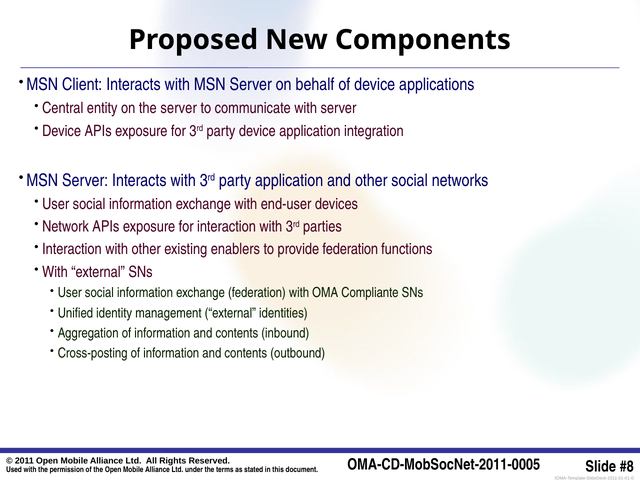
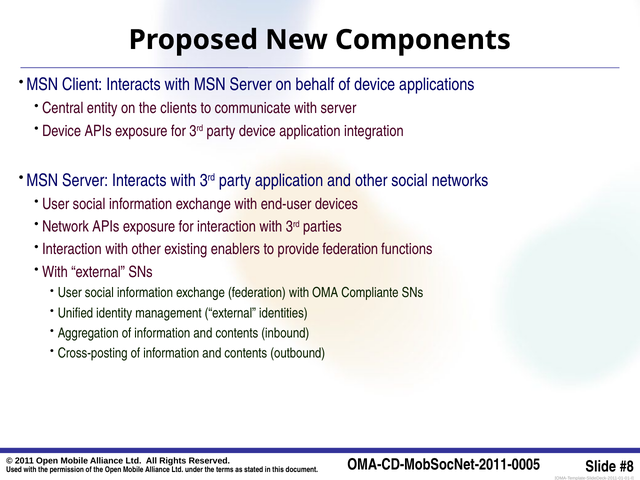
the server: server -> clients
